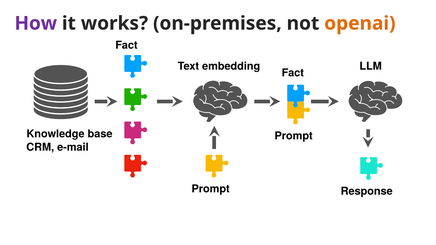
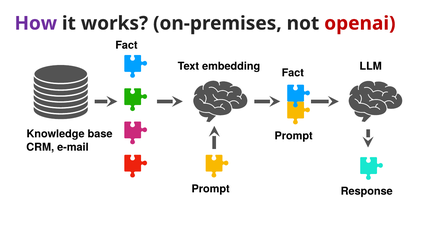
openai colour: orange -> red
